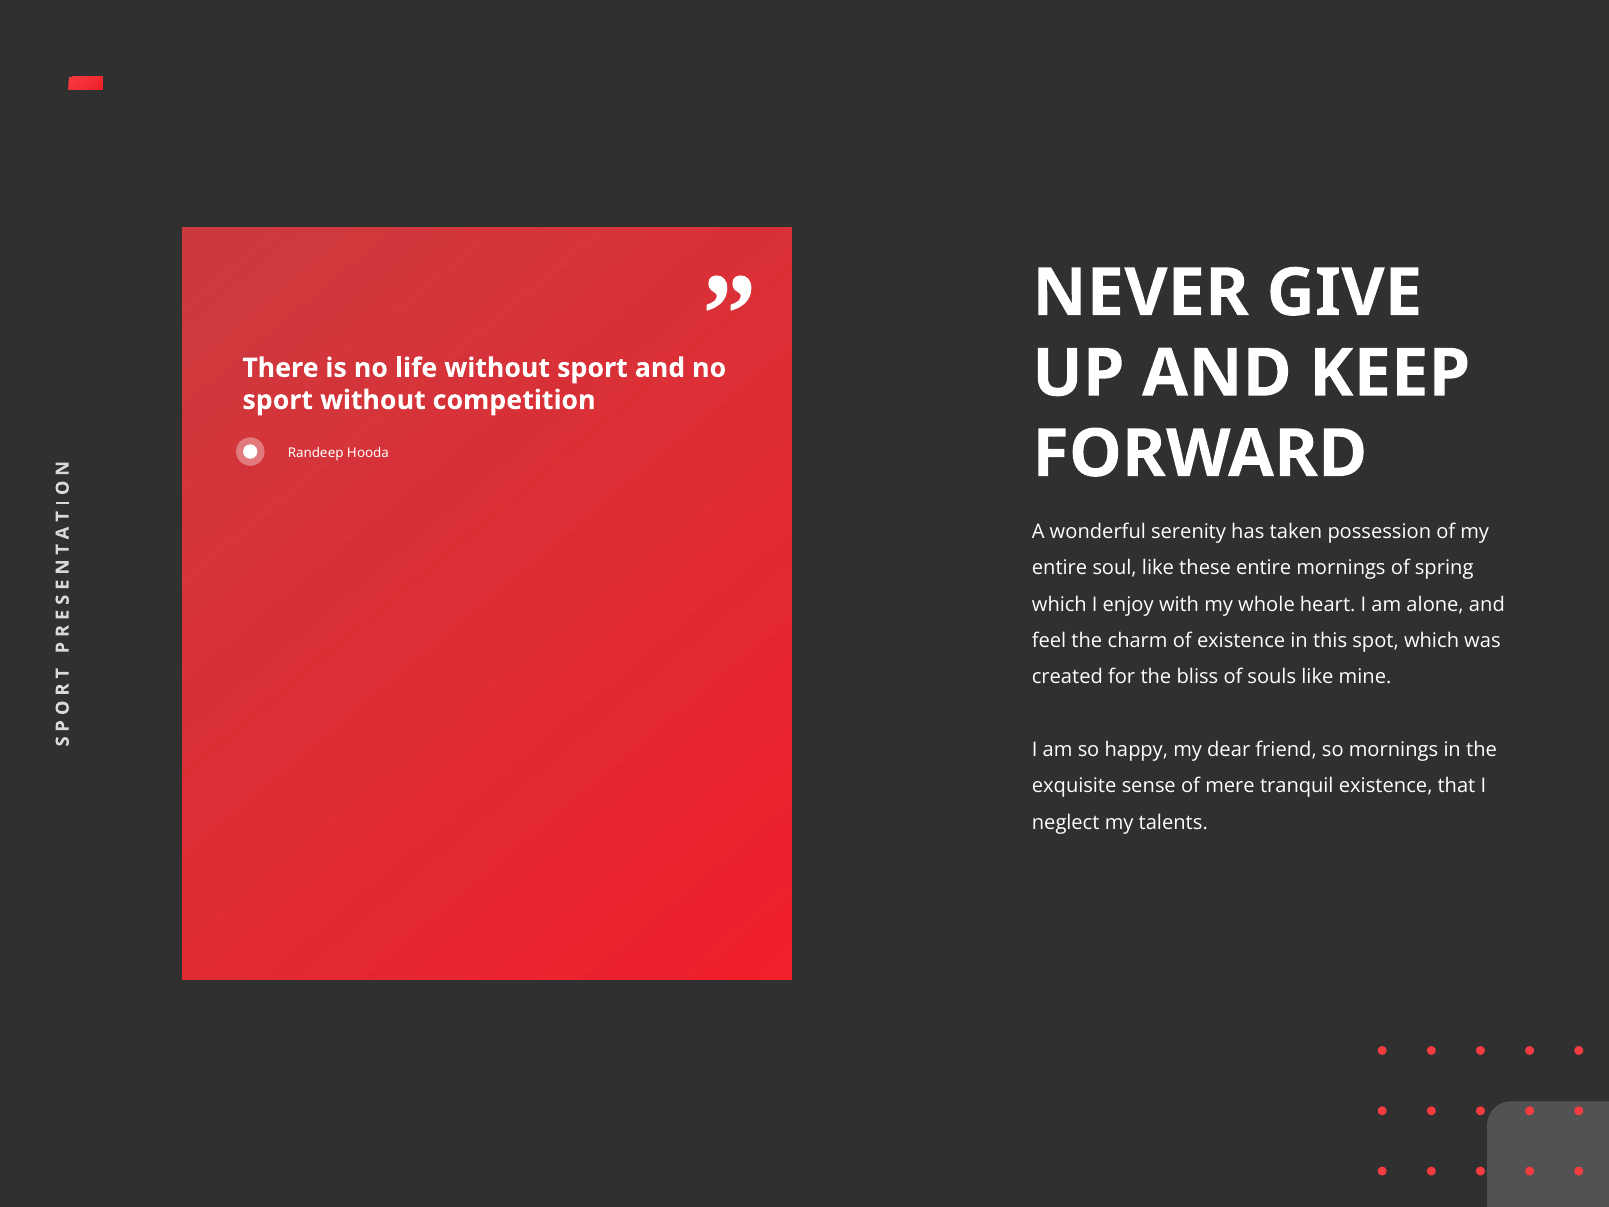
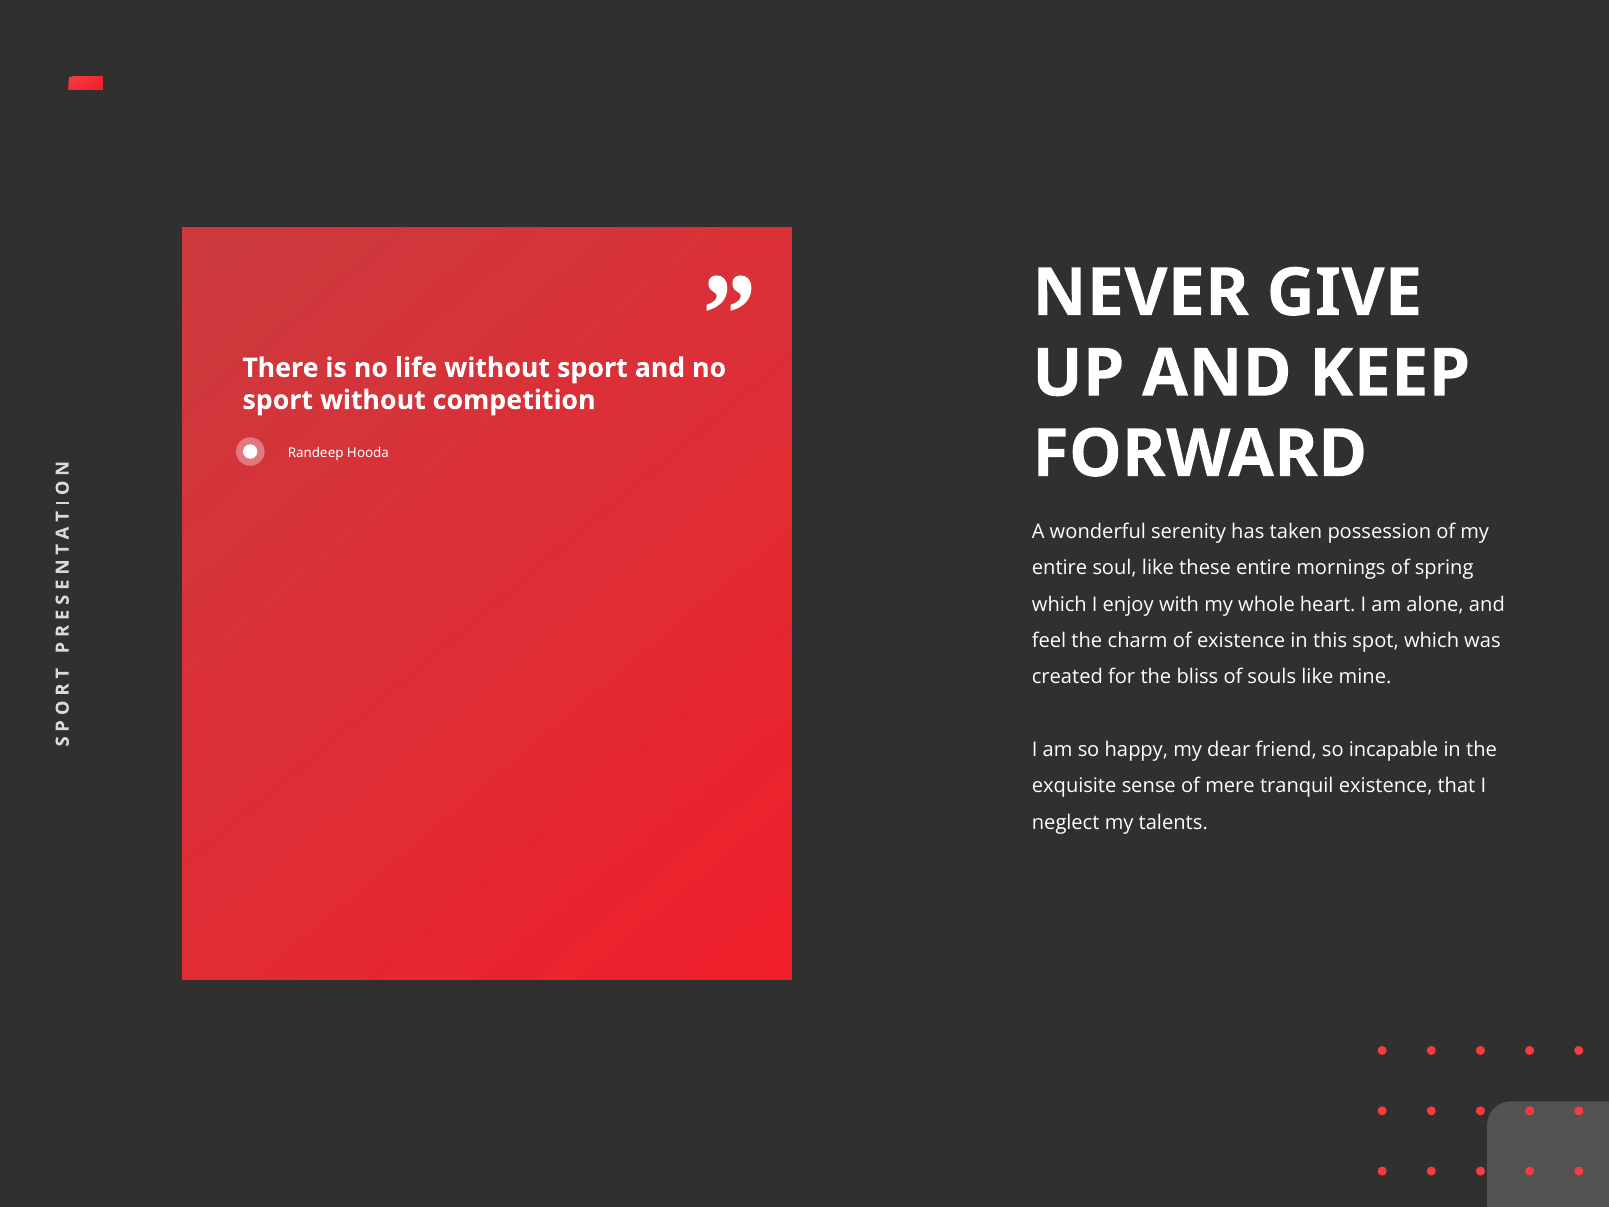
so mornings: mornings -> incapable
